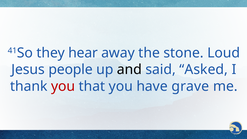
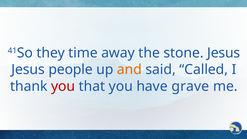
hear: hear -> time
stone Loud: Loud -> Jesus
and colour: black -> orange
Asked: Asked -> Called
